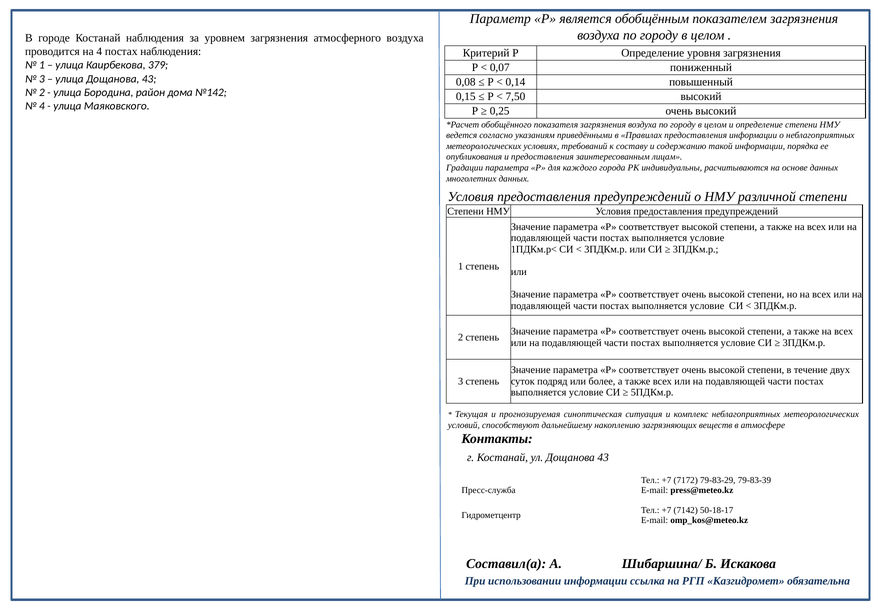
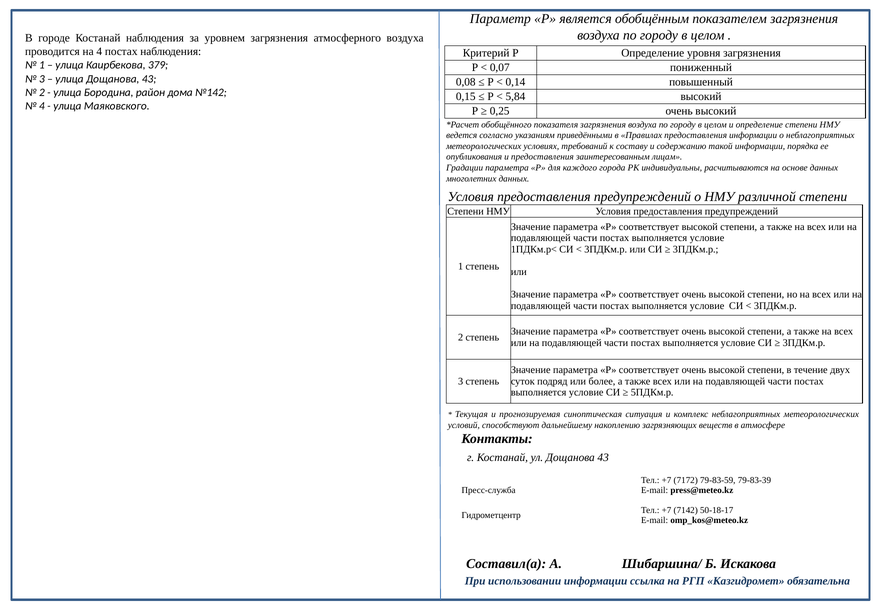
7,50: 7,50 -> 5,84
79-83-29: 79-83-29 -> 79-83-59
